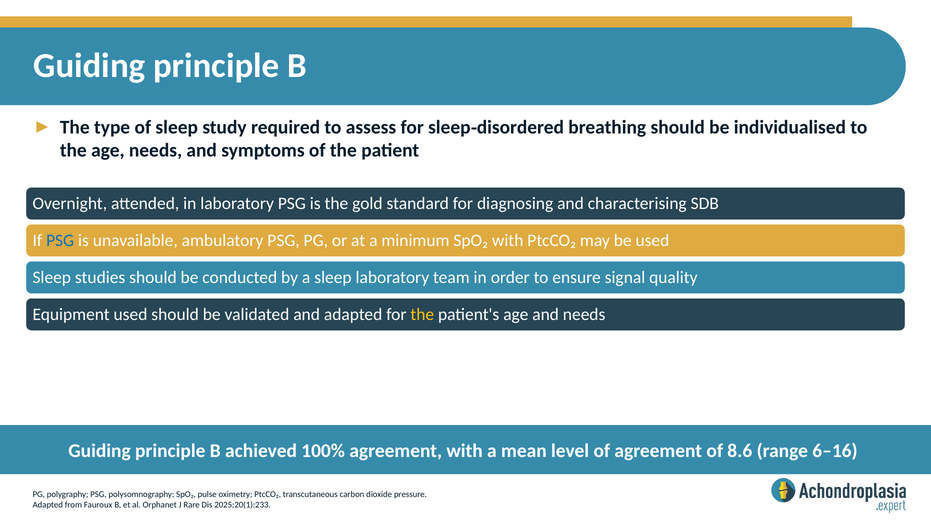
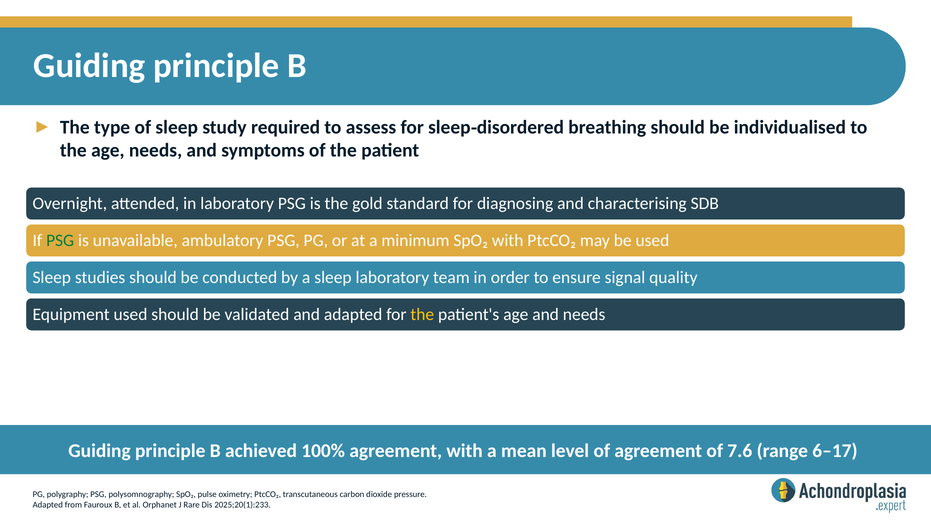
PSG at (60, 240) colour: blue -> green
8.6: 8.6 -> 7.6
6–16: 6–16 -> 6–17
